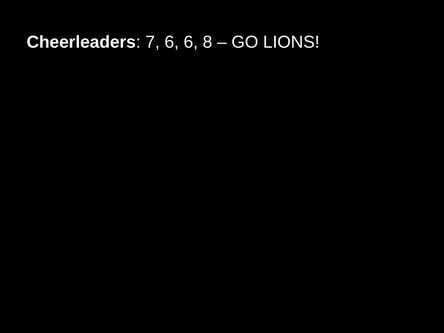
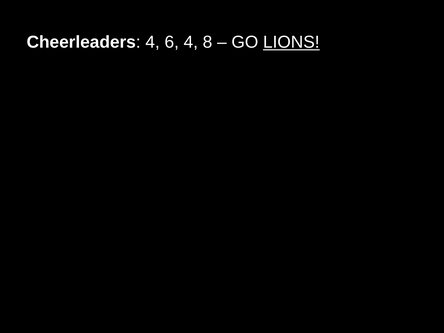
Cheerleaders 7: 7 -> 4
6 6: 6 -> 4
LIONS underline: none -> present
